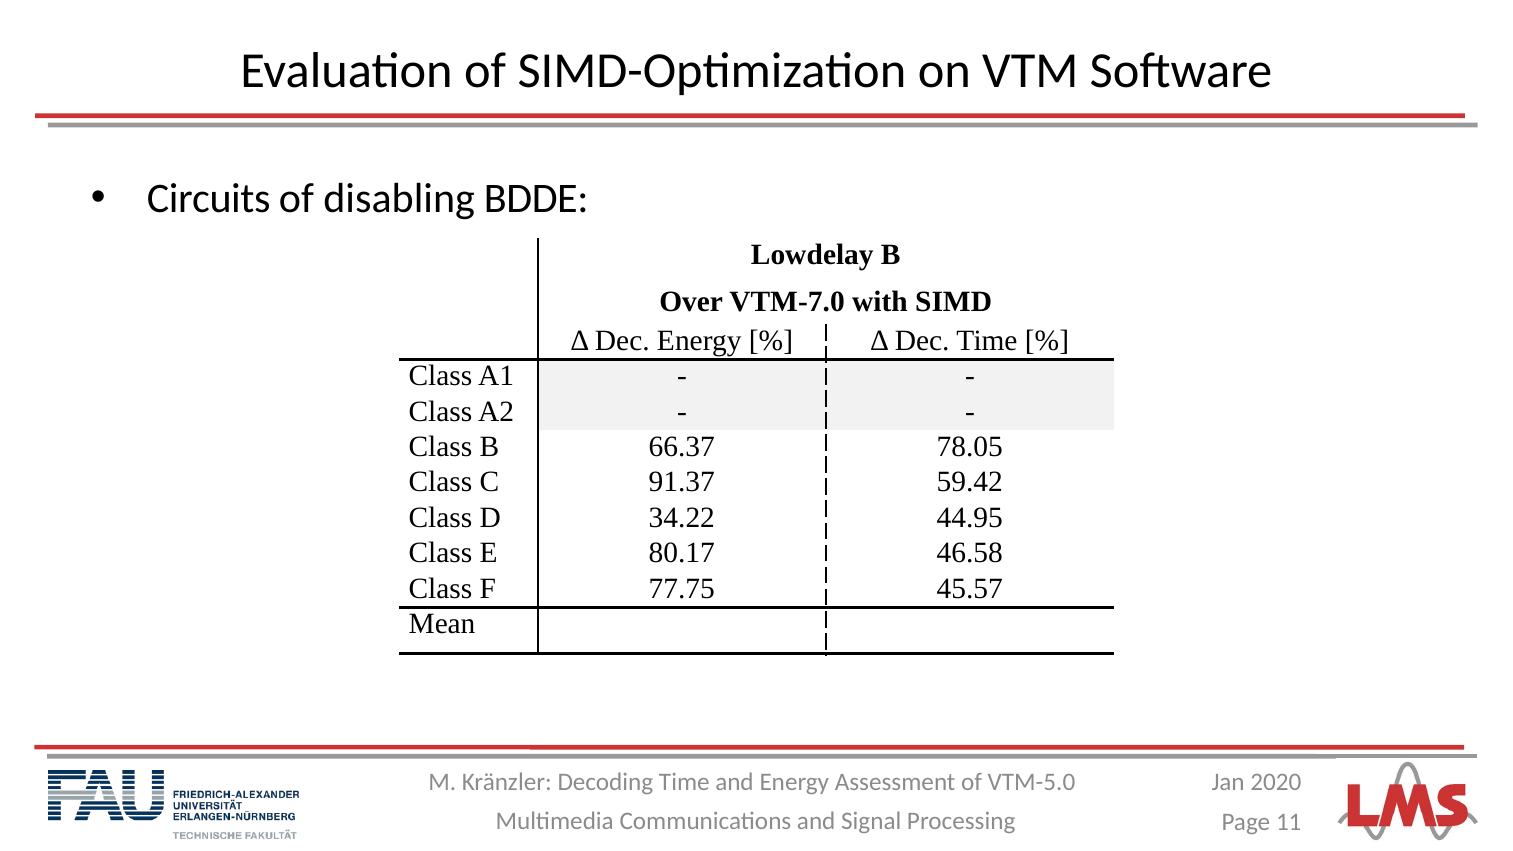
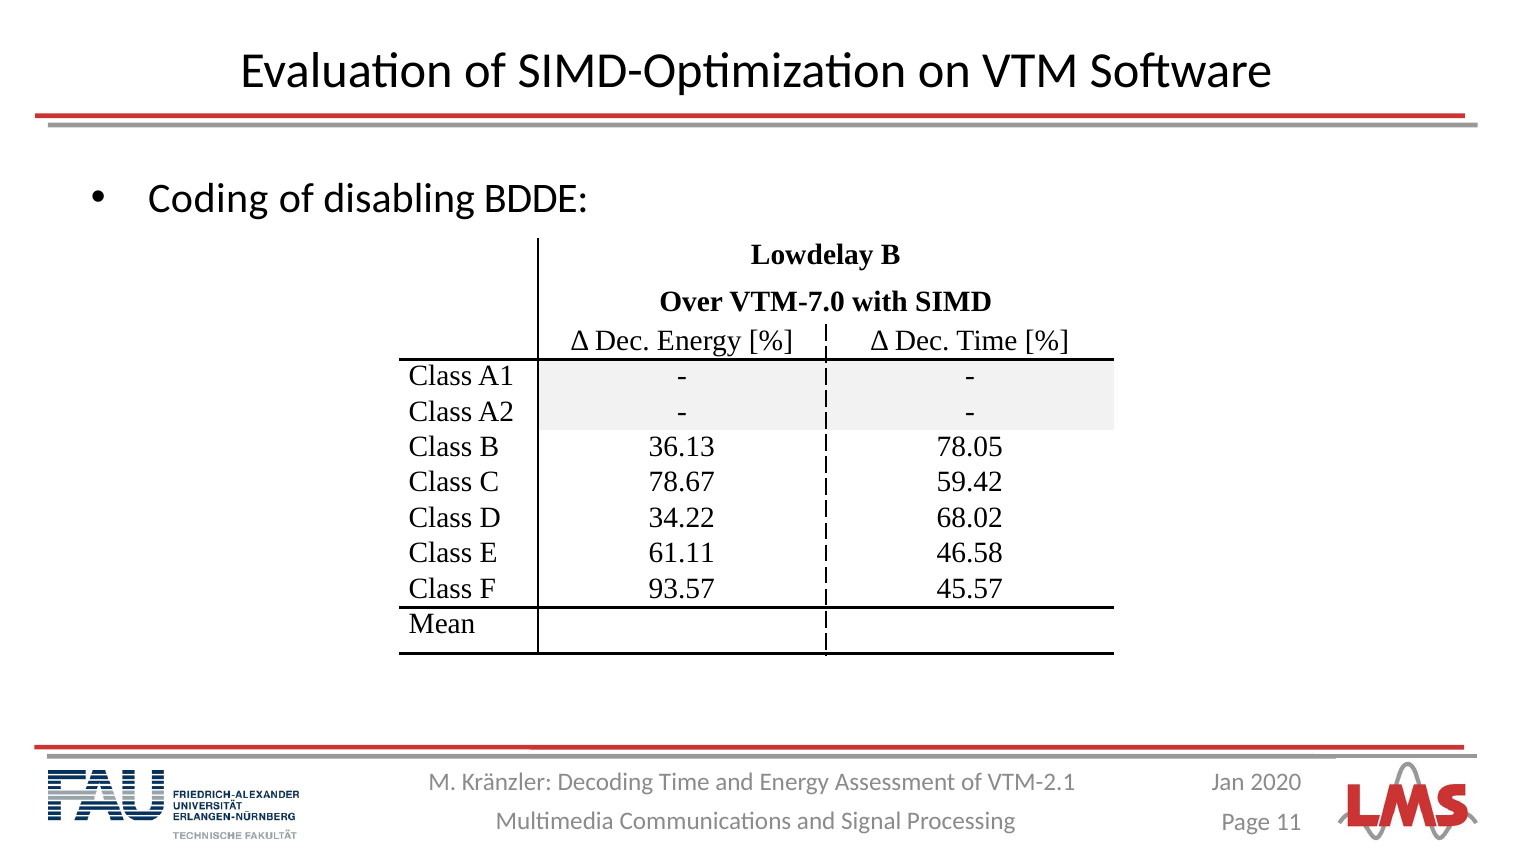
Circuits: Circuits -> Coding
66.37: 66.37 -> 36.13
91.37: 91.37 -> 78.67
44.95: 44.95 -> 68.02
80.17: 80.17 -> 61.11
77.75: 77.75 -> 93.57
VTM-5.0: VTM-5.0 -> VTM-2.1
